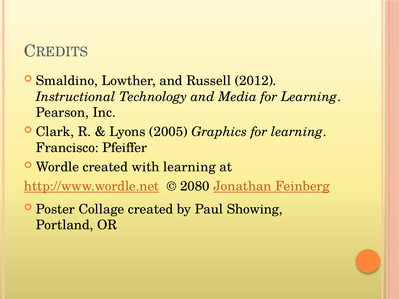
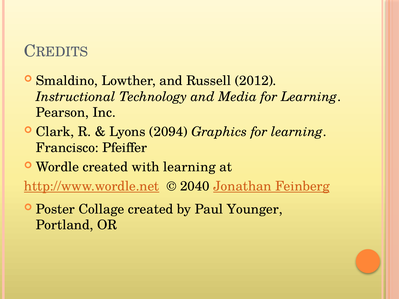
2005: 2005 -> 2094
2080: 2080 -> 2040
Showing: Showing -> Younger
